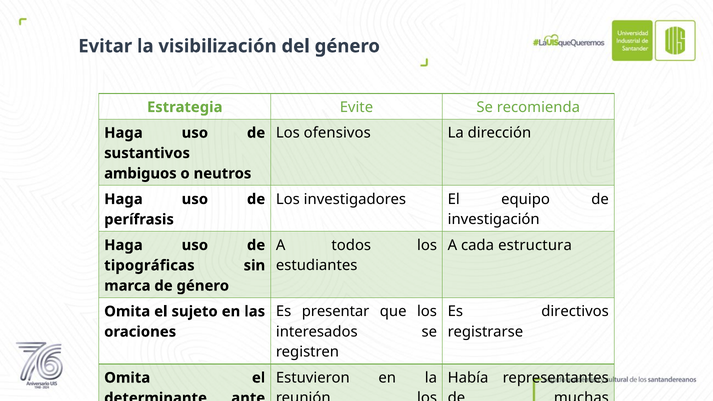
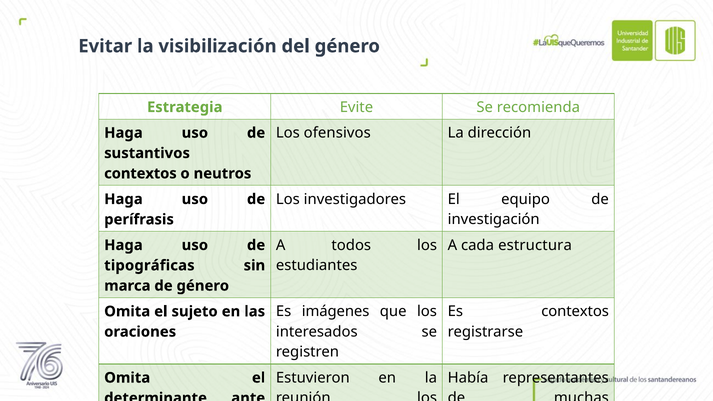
ambiguos at (140, 173): ambiguos -> contextos
presentar: presentar -> imágenes
Es directivos: directivos -> contextos
